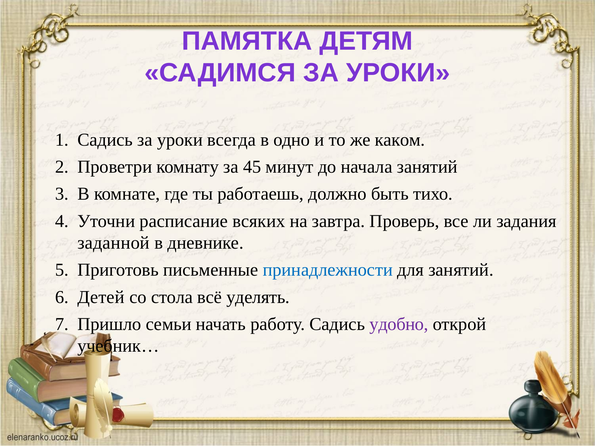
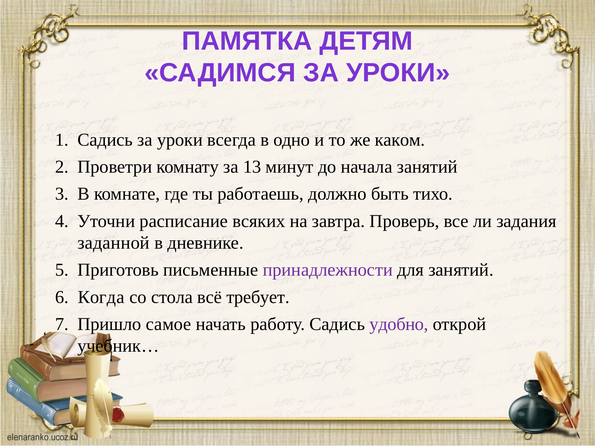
45: 45 -> 13
принадлежности colour: blue -> purple
Детей: Детей -> Когда
уделять: уделять -> требует
семьи: семьи -> самое
